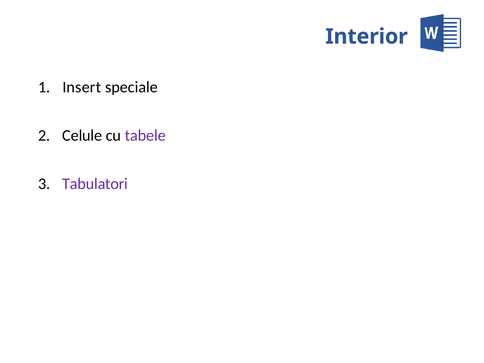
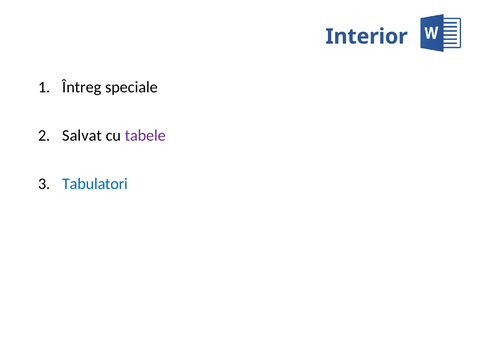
Insert: Insert -> Întreg
Celule: Celule -> Salvat
Tabulatori colour: purple -> blue
